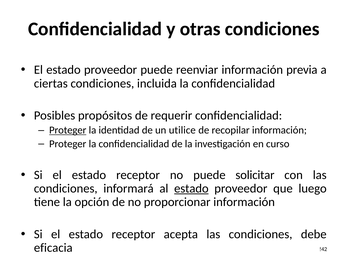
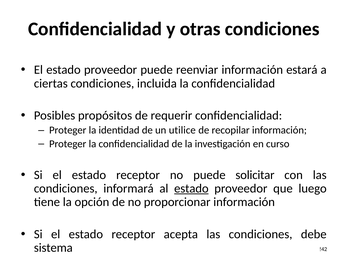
previa: previa -> estará
Proteger at (68, 130) underline: present -> none
eficacia: eficacia -> sistema
